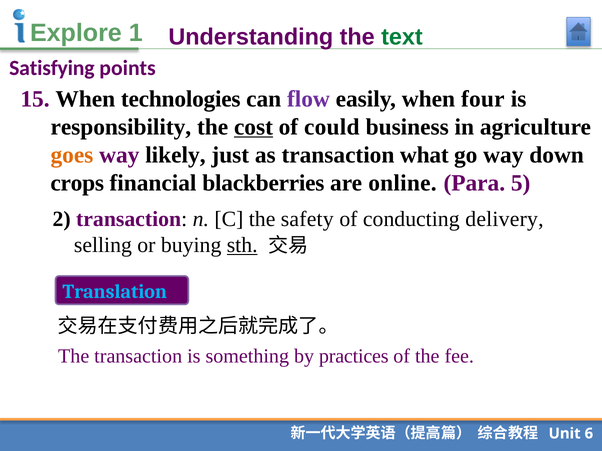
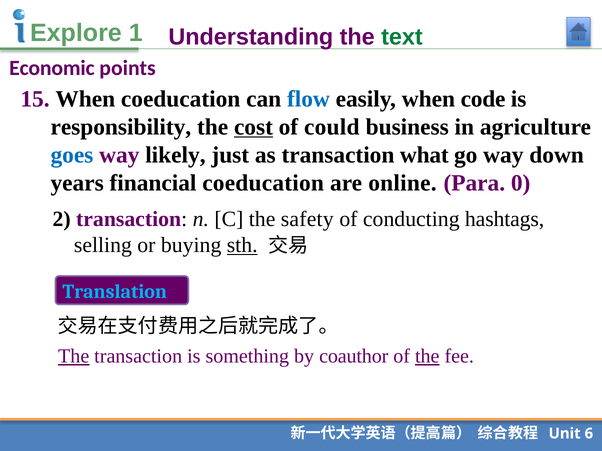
Satisfying: Satisfying -> Economic
When technologies: technologies -> coeducation
flow colour: purple -> blue
four: four -> code
goes colour: orange -> blue
crops: crops -> years
financial blackberries: blackberries -> coeducation
5: 5 -> 0
delivery: delivery -> hashtags
The at (74, 356) underline: none -> present
practices: practices -> coauthor
the at (427, 356) underline: none -> present
